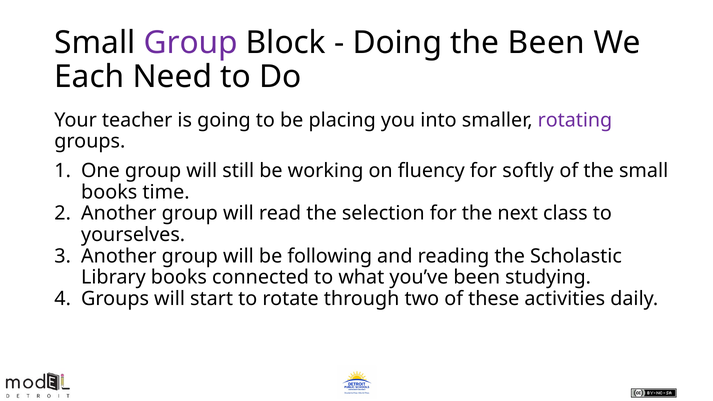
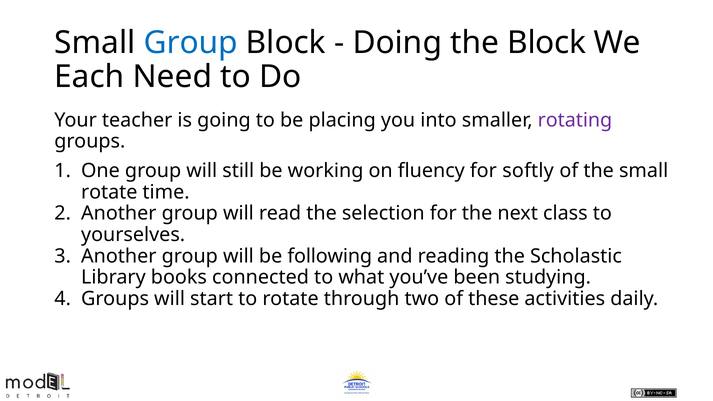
Group at (191, 43) colour: purple -> blue
the Been: Been -> Block
books at (109, 192): books -> rotate
